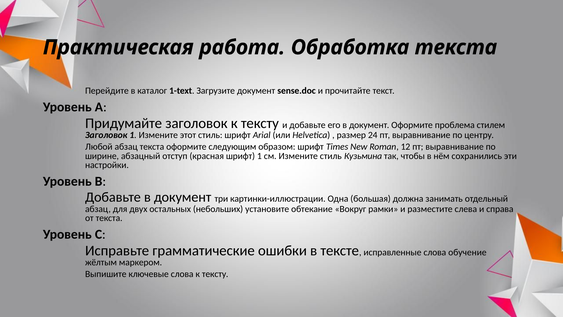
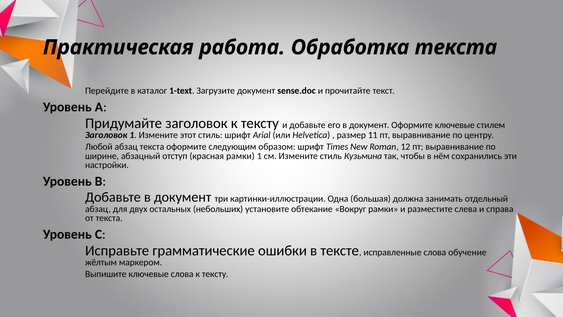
Оформите проблема: проблема -> ключевые
24: 24 -> 11
красная шрифт: шрифт -> рамки
